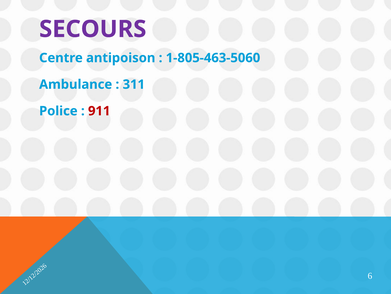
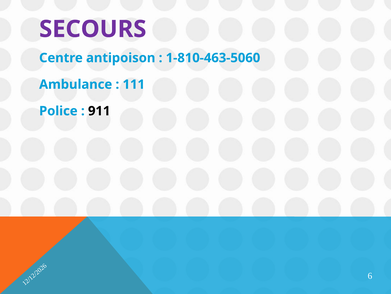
1-805-463-5060: 1-805-463-5060 -> 1-810-463-5060
311: 311 -> 111
911 colour: red -> black
